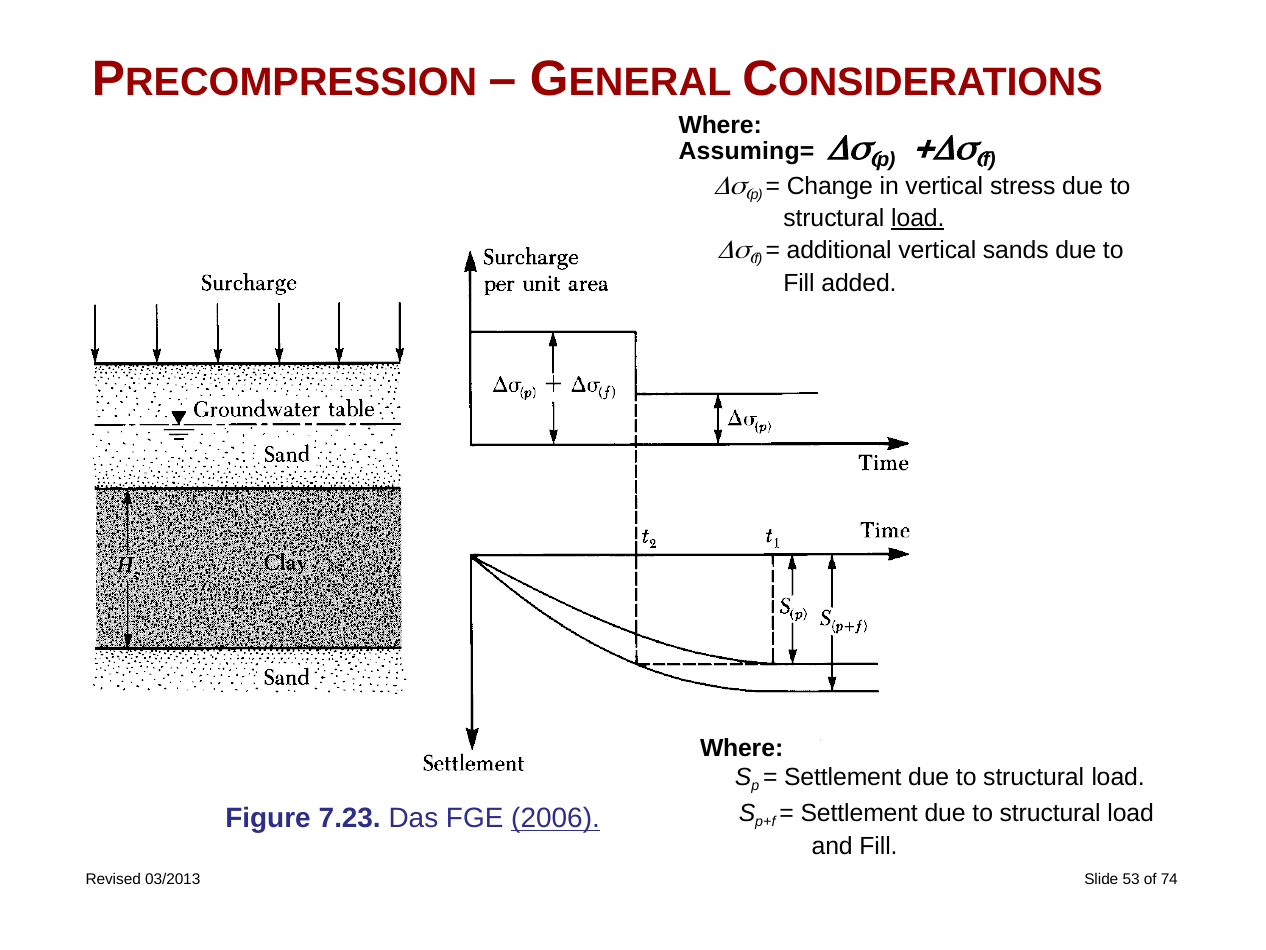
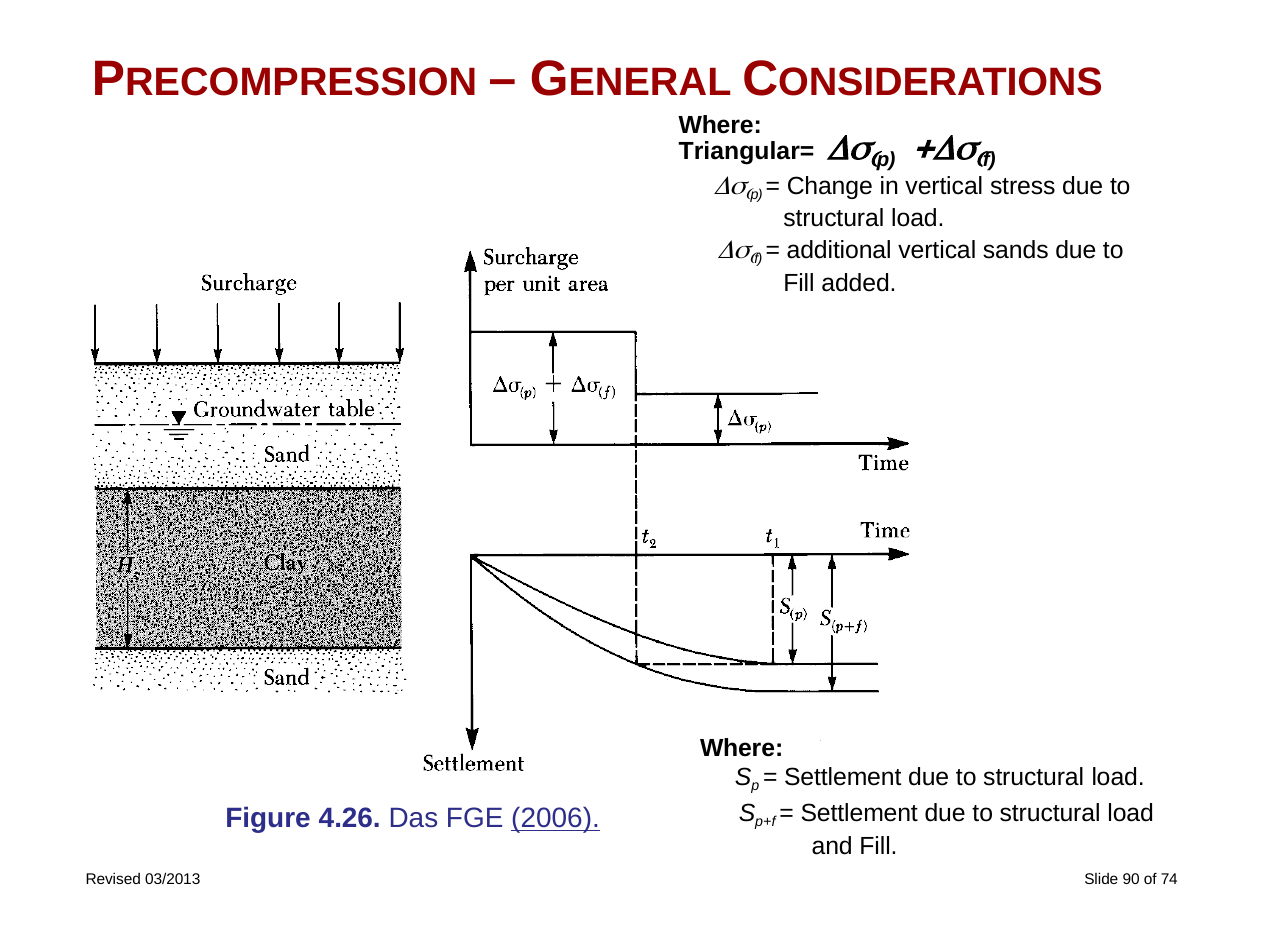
Assuming=: Assuming= -> Triangular=
load at (918, 218) underline: present -> none
7.23: 7.23 -> 4.26
53: 53 -> 90
